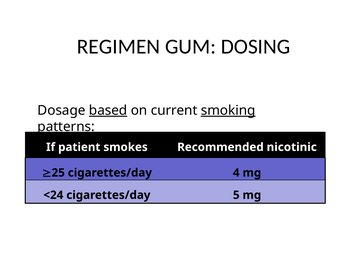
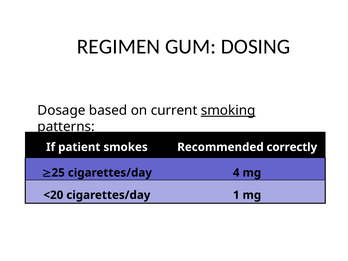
based underline: present -> none
nicotinic: nicotinic -> correctly
<24: <24 -> <20
5: 5 -> 1
